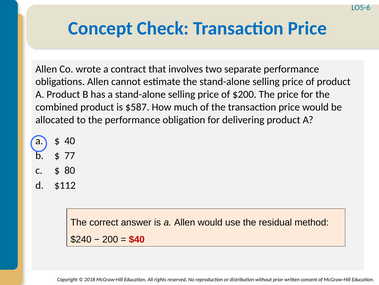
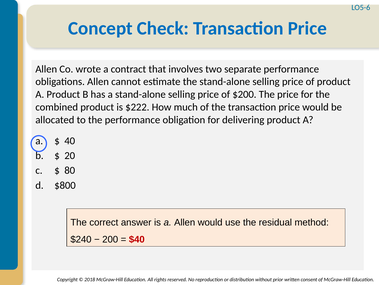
$587: $587 -> $222
77: 77 -> 20
$112: $112 -> $800
